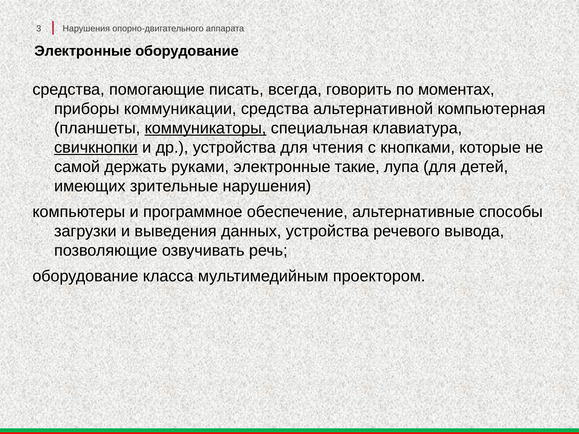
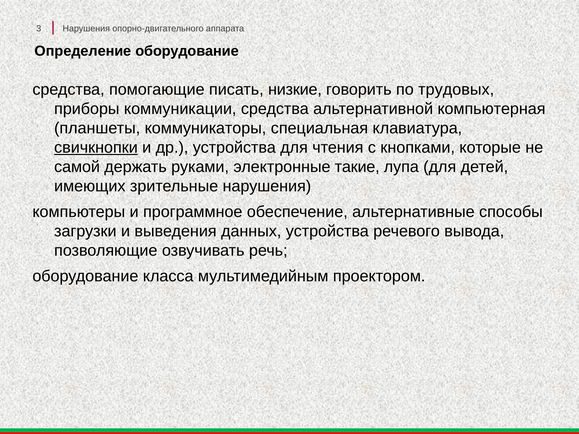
Электронные at (83, 51): Электронные -> Определение
всегда: всегда -> низкие
моментах: моментах -> трудовых
коммуникаторы underline: present -> none
